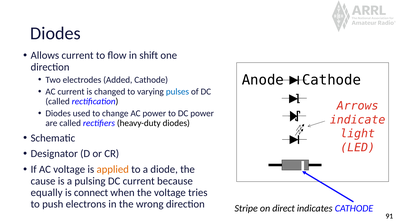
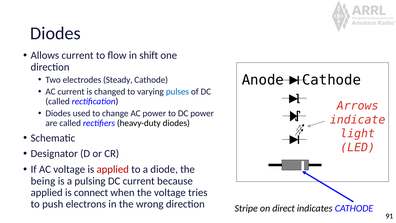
Added: Added -> Steady
applied at (113, 169) colour: orange -> red
cause: cause -> being
equally at (47, 192): equally -> applied
